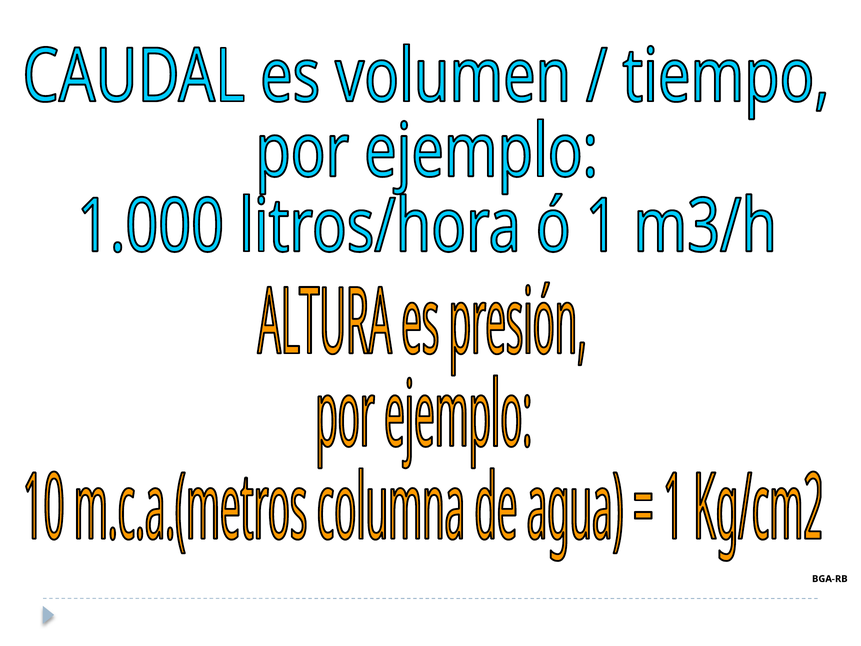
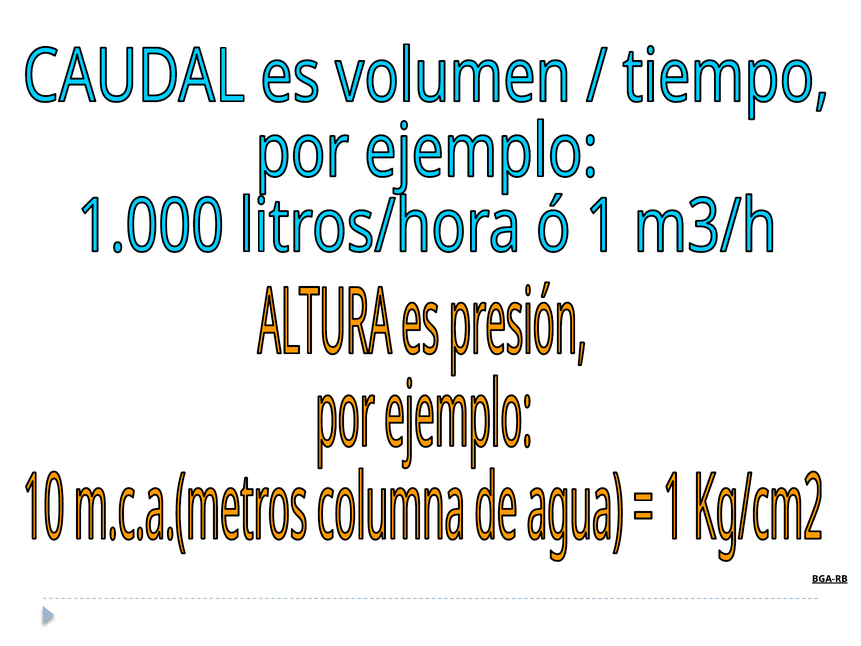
BGA-RB underline: none -> present
